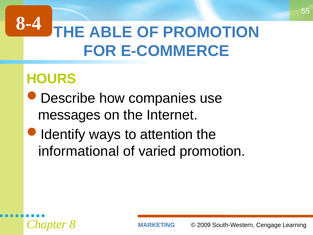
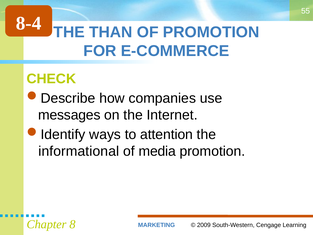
ABLE: ABLE -> THAN
HOURS: HOURS -> CHECK
varied: varied -> media
